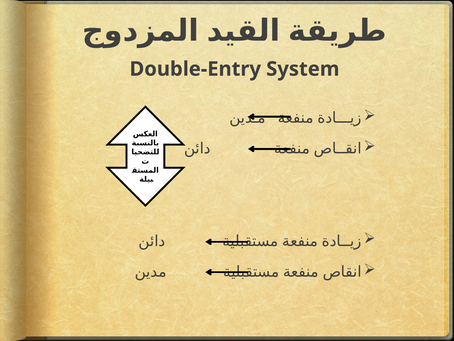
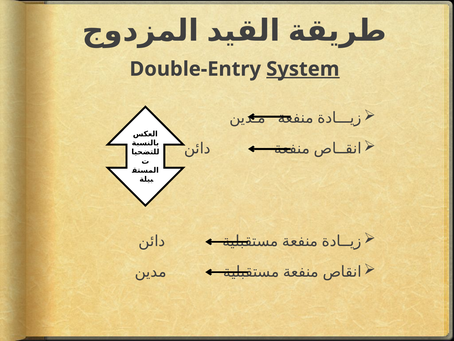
System underline: none -> present
